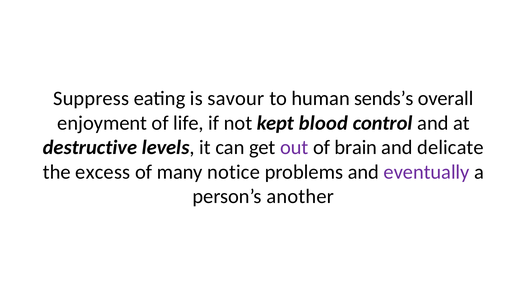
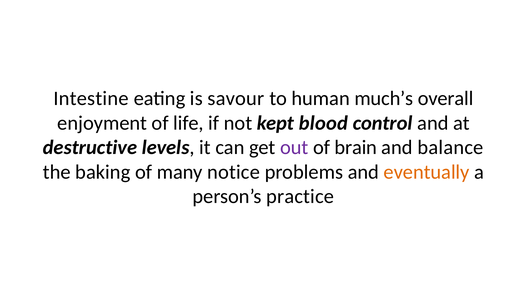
Suppress: Suppress -> Intestine
sends’s: sends’s -> much’s
delicate: delicate -> balance
excess: excess -> baking
eventually colour: purple -> orange
another: another -> practice
